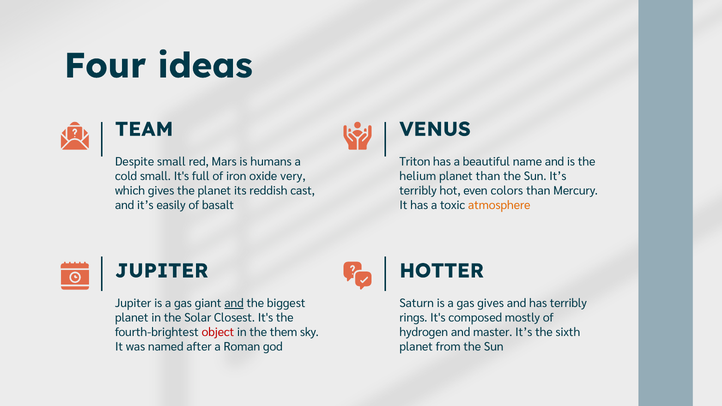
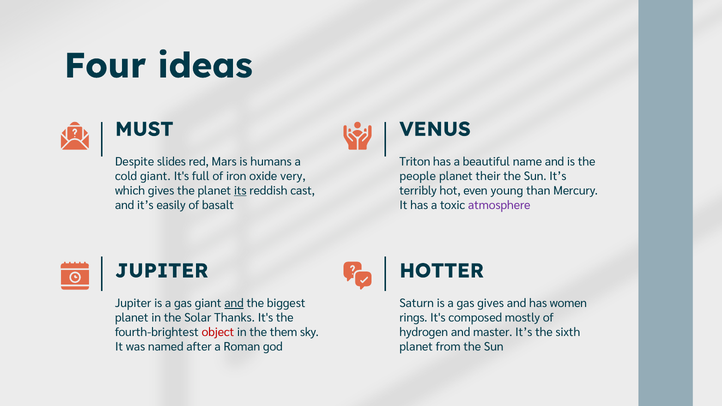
TEAM: TEAM -> MUST
Despite small: small -> slides
cold small: small -> giant
helium: helium -> people
planet than: than -> their
its underline: none -> present
colors: colors -> young
atmosphere colour: orange -> purple
has terribly: terribly -> women
Closest: Closest -> Thanks
